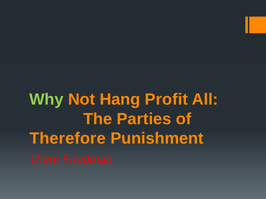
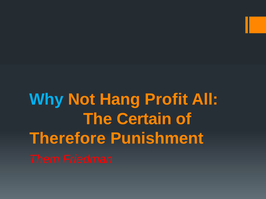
Why colour: light green -> light blue
Parties: Parties -> Certain
There: There -> Them
